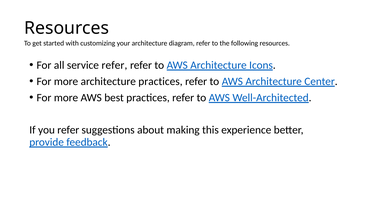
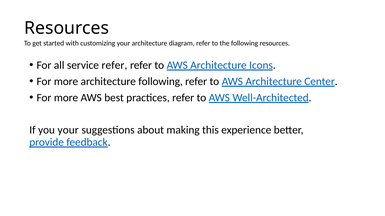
architecture practices: practices -> following
you refer: refer -> your
